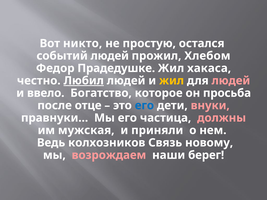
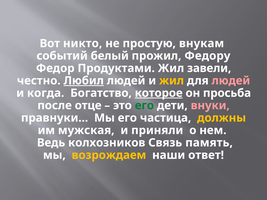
остался: остался -> внукам
событий людей: людей -> белый
Хлебом: Хлебом -> Федору
Прадедушке: Прадедушке -> Продуктами
хакаса: хакаса -> завели
ввело: ввело -> когда
которое underline: none -> present
его at (144, 106) colour: blue -> green
должны colour: pink -> yellow
новому: новому -> память
возрождаем colour: pink -> yellow
берег: берег -> ответ
